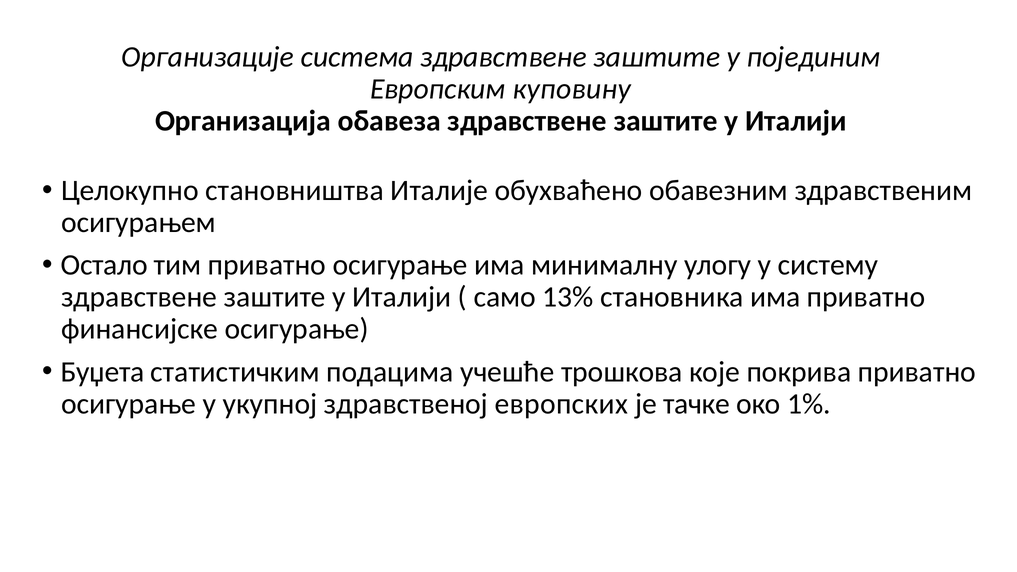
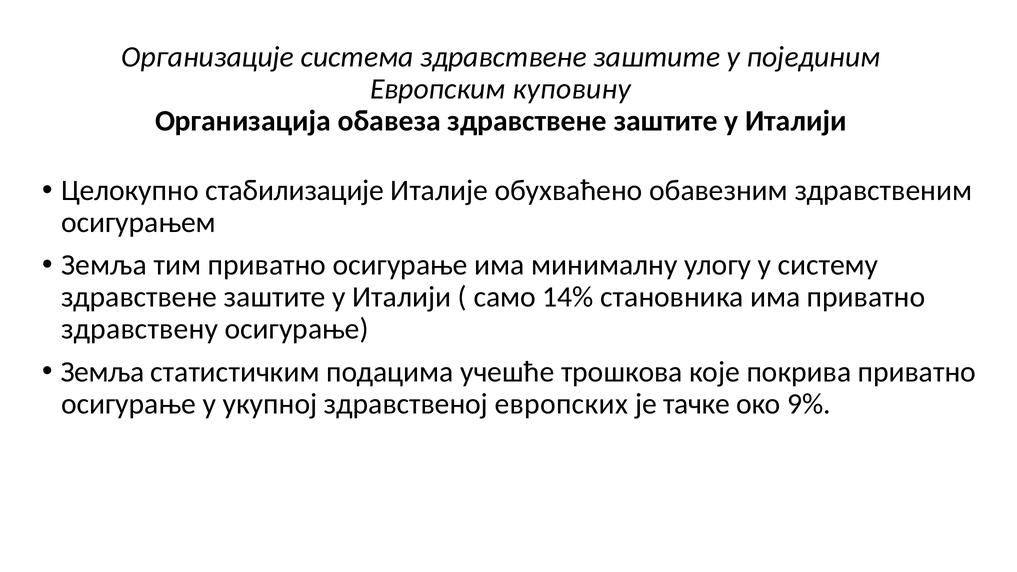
становништва: становништва -> стабилизације
Остало at (104, 265): Остало -> Земља
13%: 13% -> 14%
финансијске: финансијске -> здравствену
Буџета at (103, 372): Буџета -> Земља
1%: 1% -> 9%
